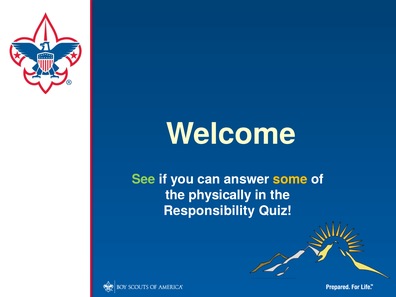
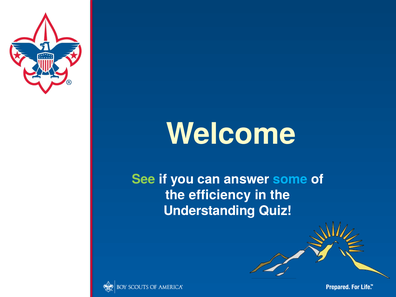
some colour: yellow -> light blue
physically: physically -> efficiency
Responsibility: Responsibility -> Understanding
